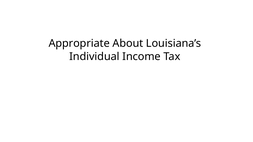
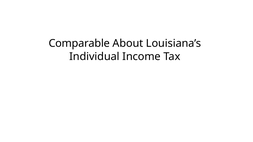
Appropriate: Appropriate -> Comparable
